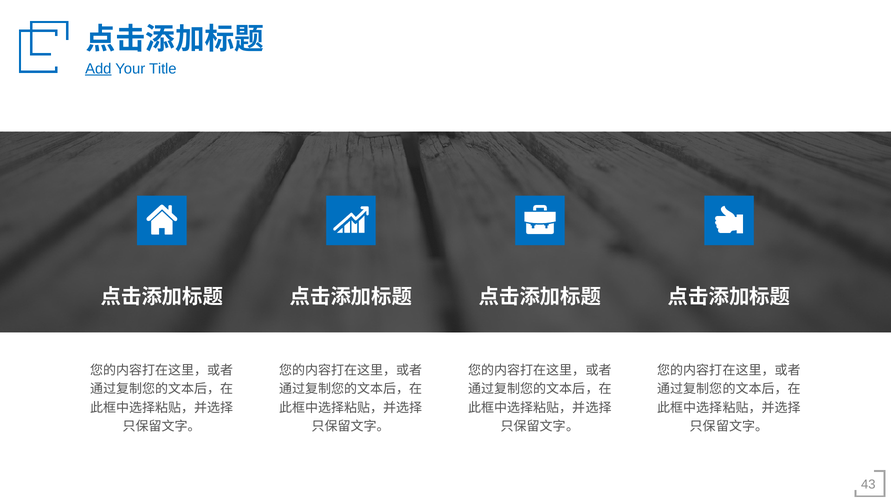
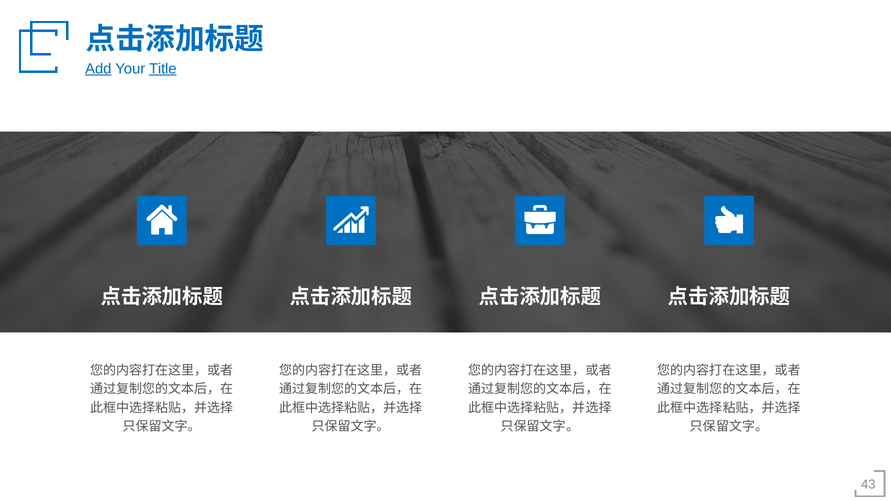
Title underline: none -> present
